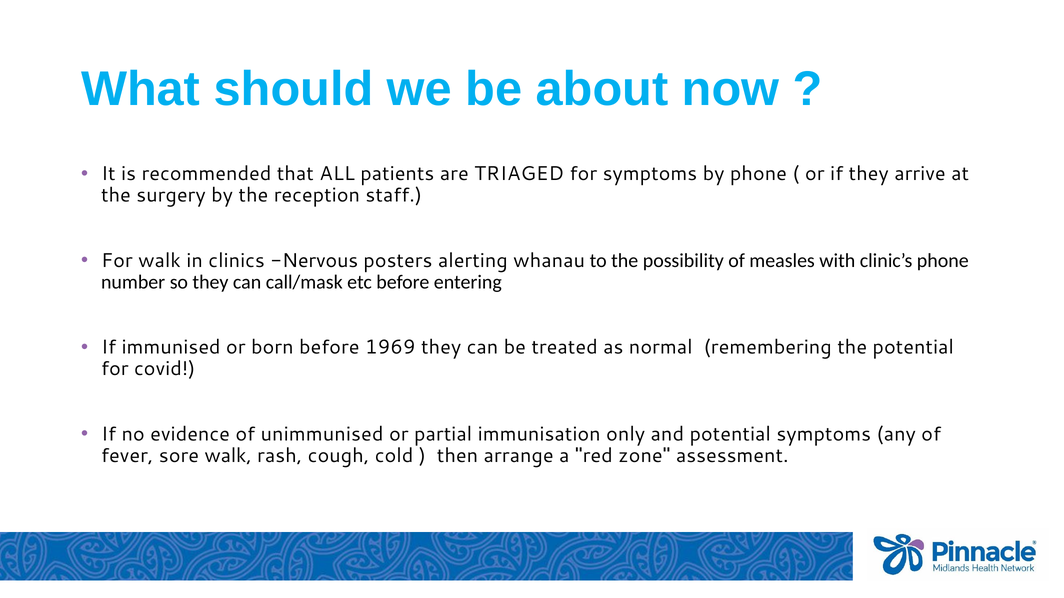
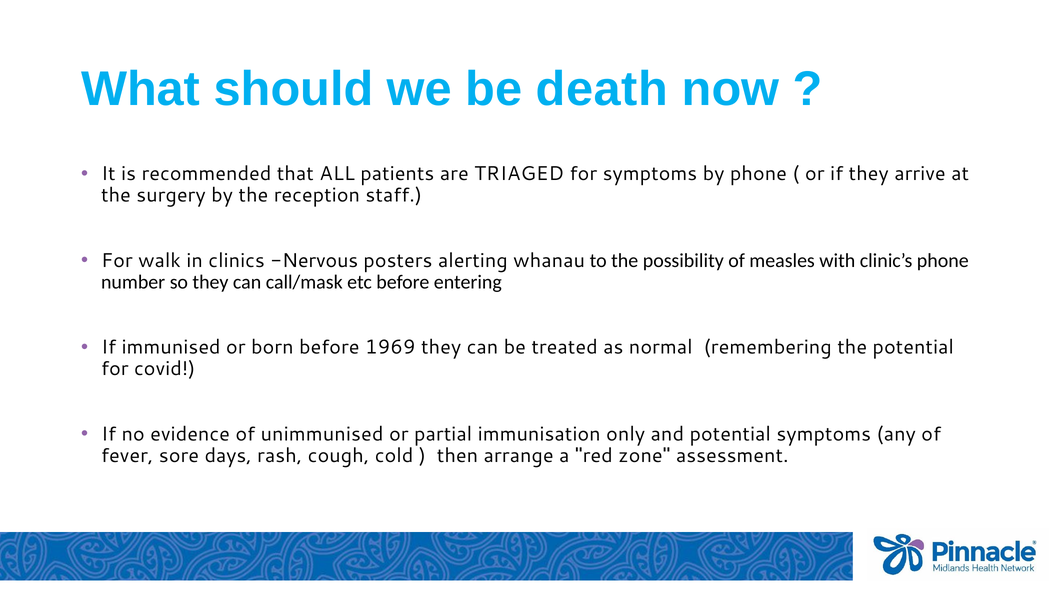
about: about -> death
sore walk: walk -> days
